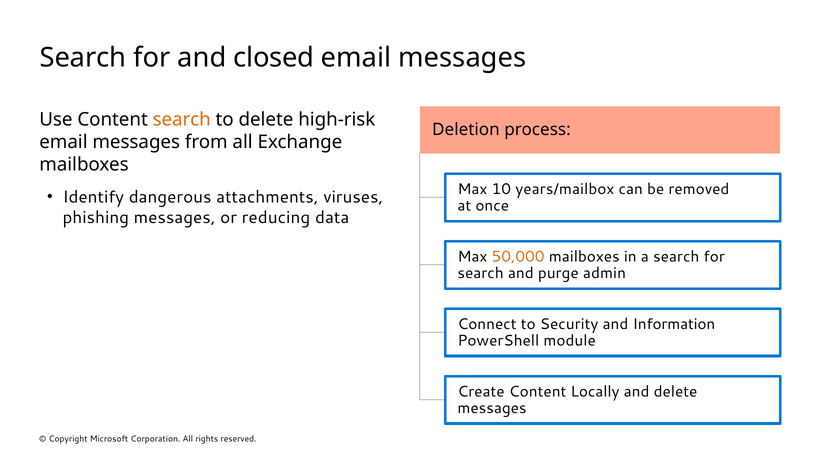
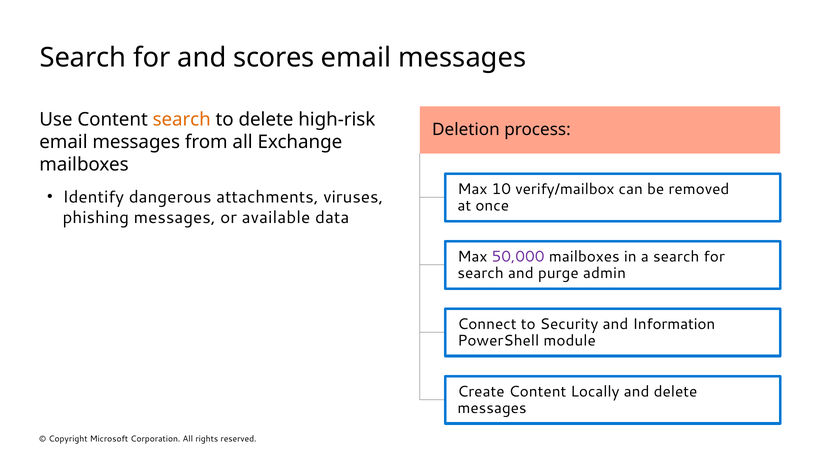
closed: closed -> scores
years/mailbox: years/mailbox -> verify/mailbox
reducing: reducing -> available
50,000 colour: orange -> purple
